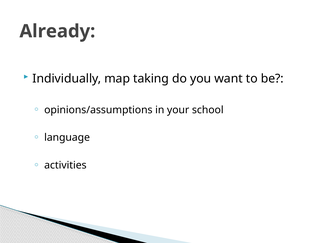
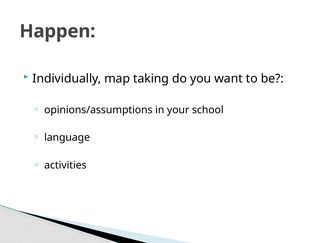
Already: Already -> Happen
